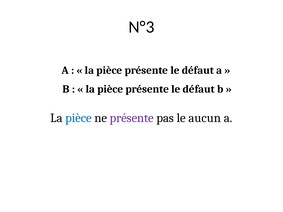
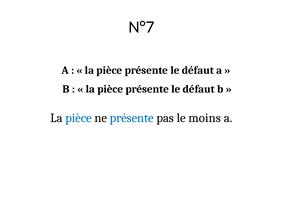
N°3: N°3 -> N°7
présente at (132, 118) colour: purple -> blue
aucun: aucun -> moins
